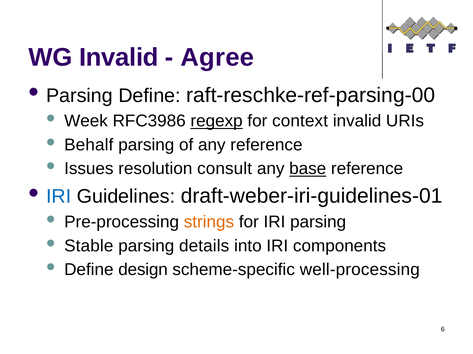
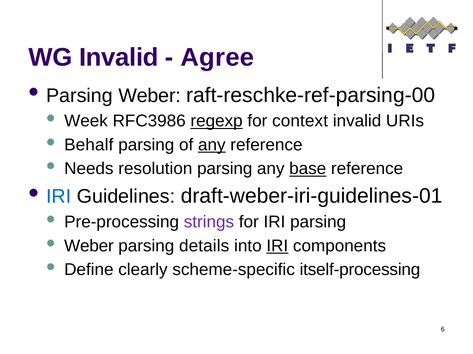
Parsing Define: Define -> Weber
any at (212, 145) underline: none -> present
Issues: Issues -> Needs
resolution consult: consult -> parsing
strings colour: orange -> purple
Stable at (89, 246): Stable -> Weber
IRI at (277, 246) underline: none -> present
design: design -> clearly
well-processing: well-processing -> itself-processing
